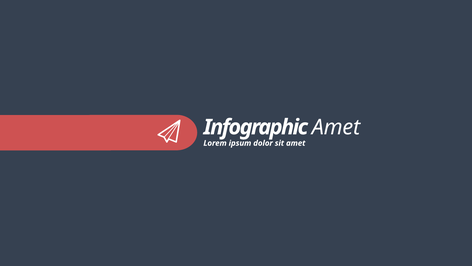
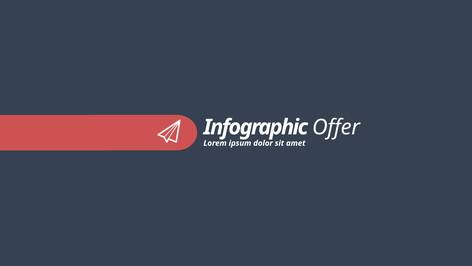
Amet at (336, 127): Amet -> Offer
